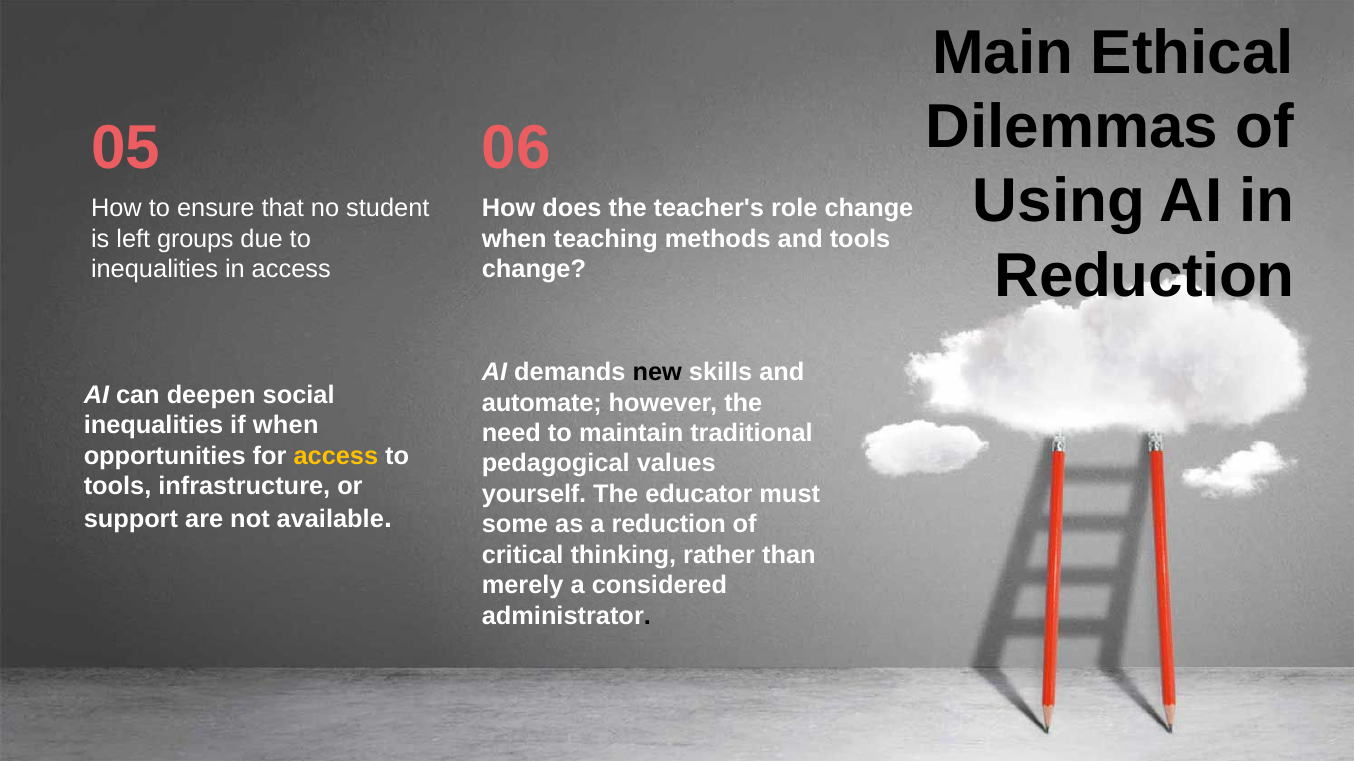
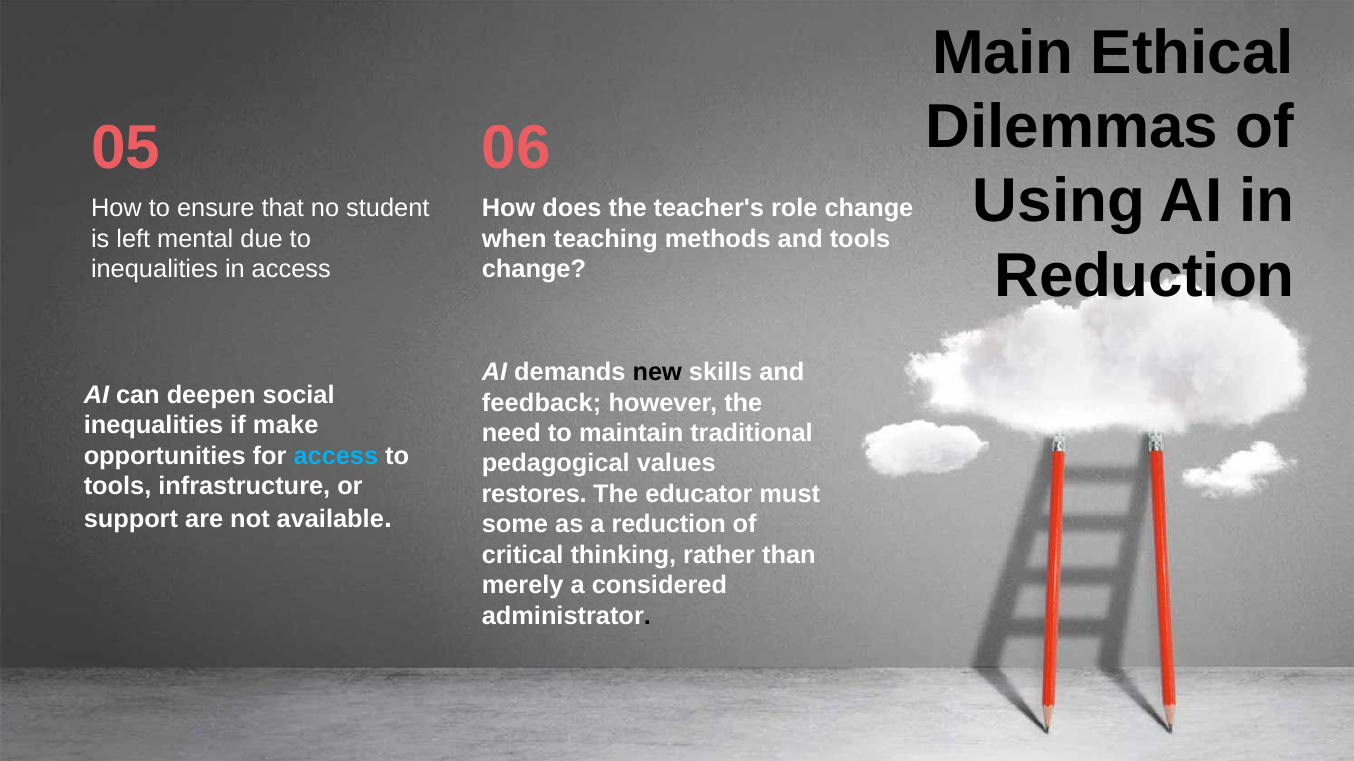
groups: groups -> mental
automate: automate -> feedback
if when: when -> make
access at (336, 456) colour: yellow -> light blue
yourself: yourself -> restores
